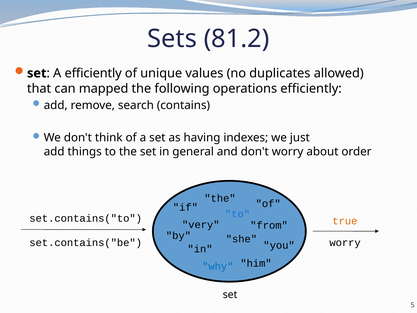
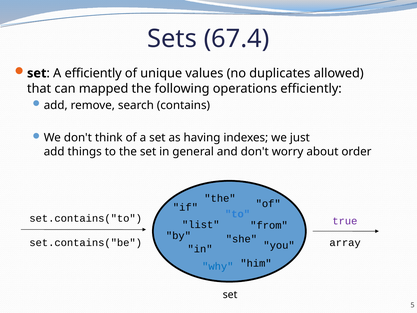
81.2: 81.2 -> 67.4
true colour: orange -> purple
very: very -> list
set.contains("be worry: worry -> array
